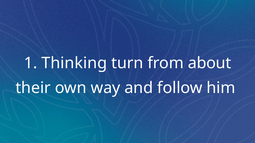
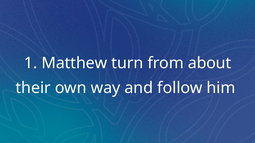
Thinking: Thinking -> Matthew
